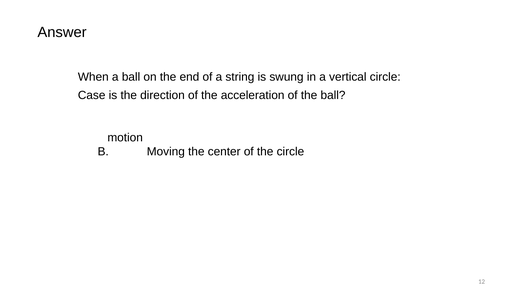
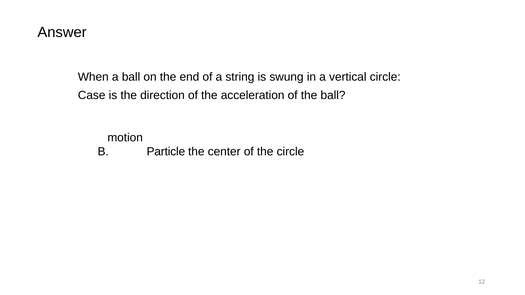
Moving: Moving -> Particle
